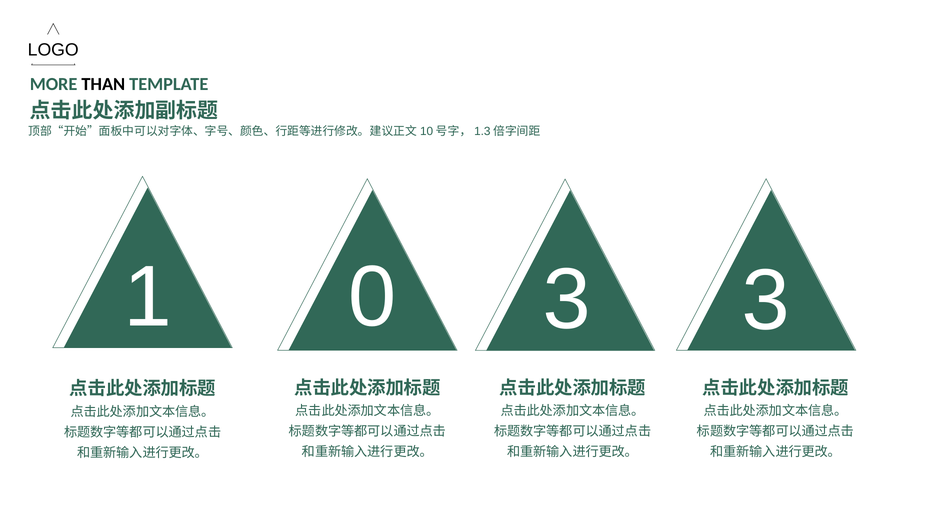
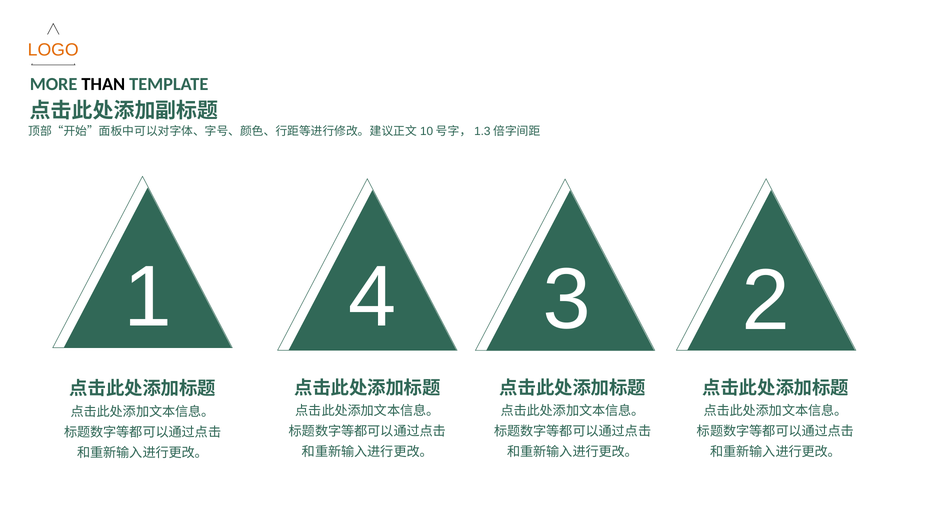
LOGO colour: black -> orange
0: 0 -> 4
3 3: 3 -> 2
